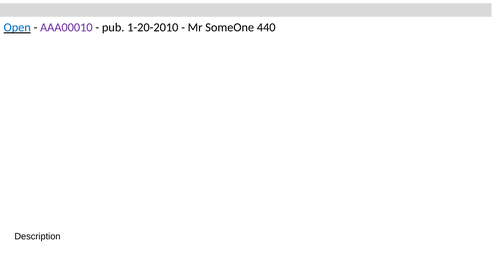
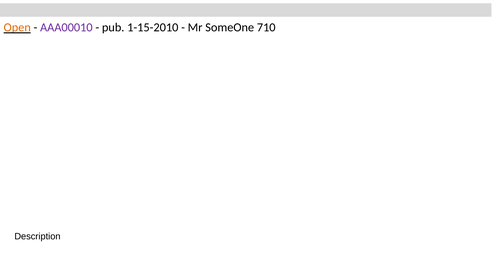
Open colour: blue -> orange
1-20-2010: 1-20-2010 -> 1-15-2010
440: 440 -> 710
